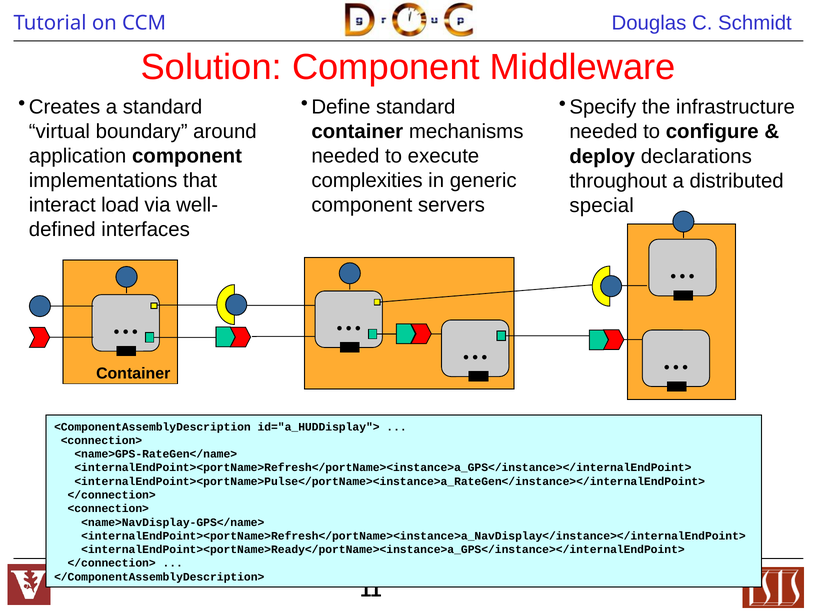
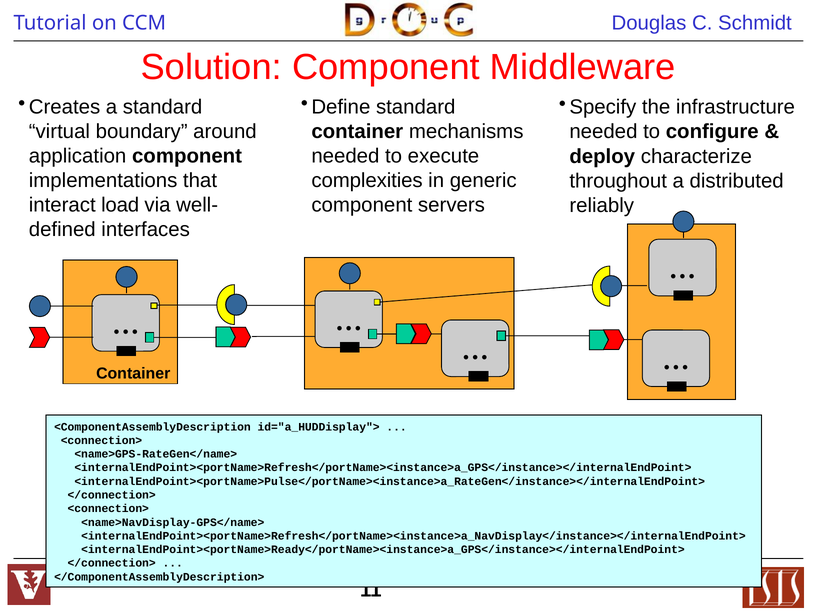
declarations: declarations -> characterize
special: special -> reliably
